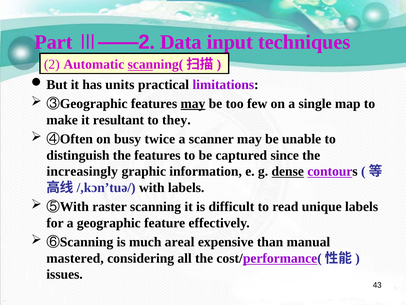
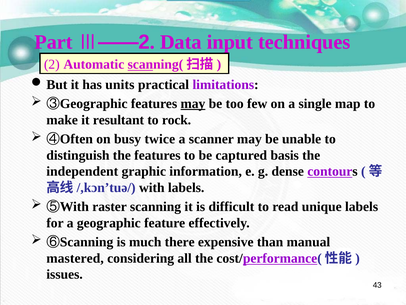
they: they -> rock
since: since -> basis
increasingly: increasingly -> independent
dense underline: present -> none
areal: areal -> there
